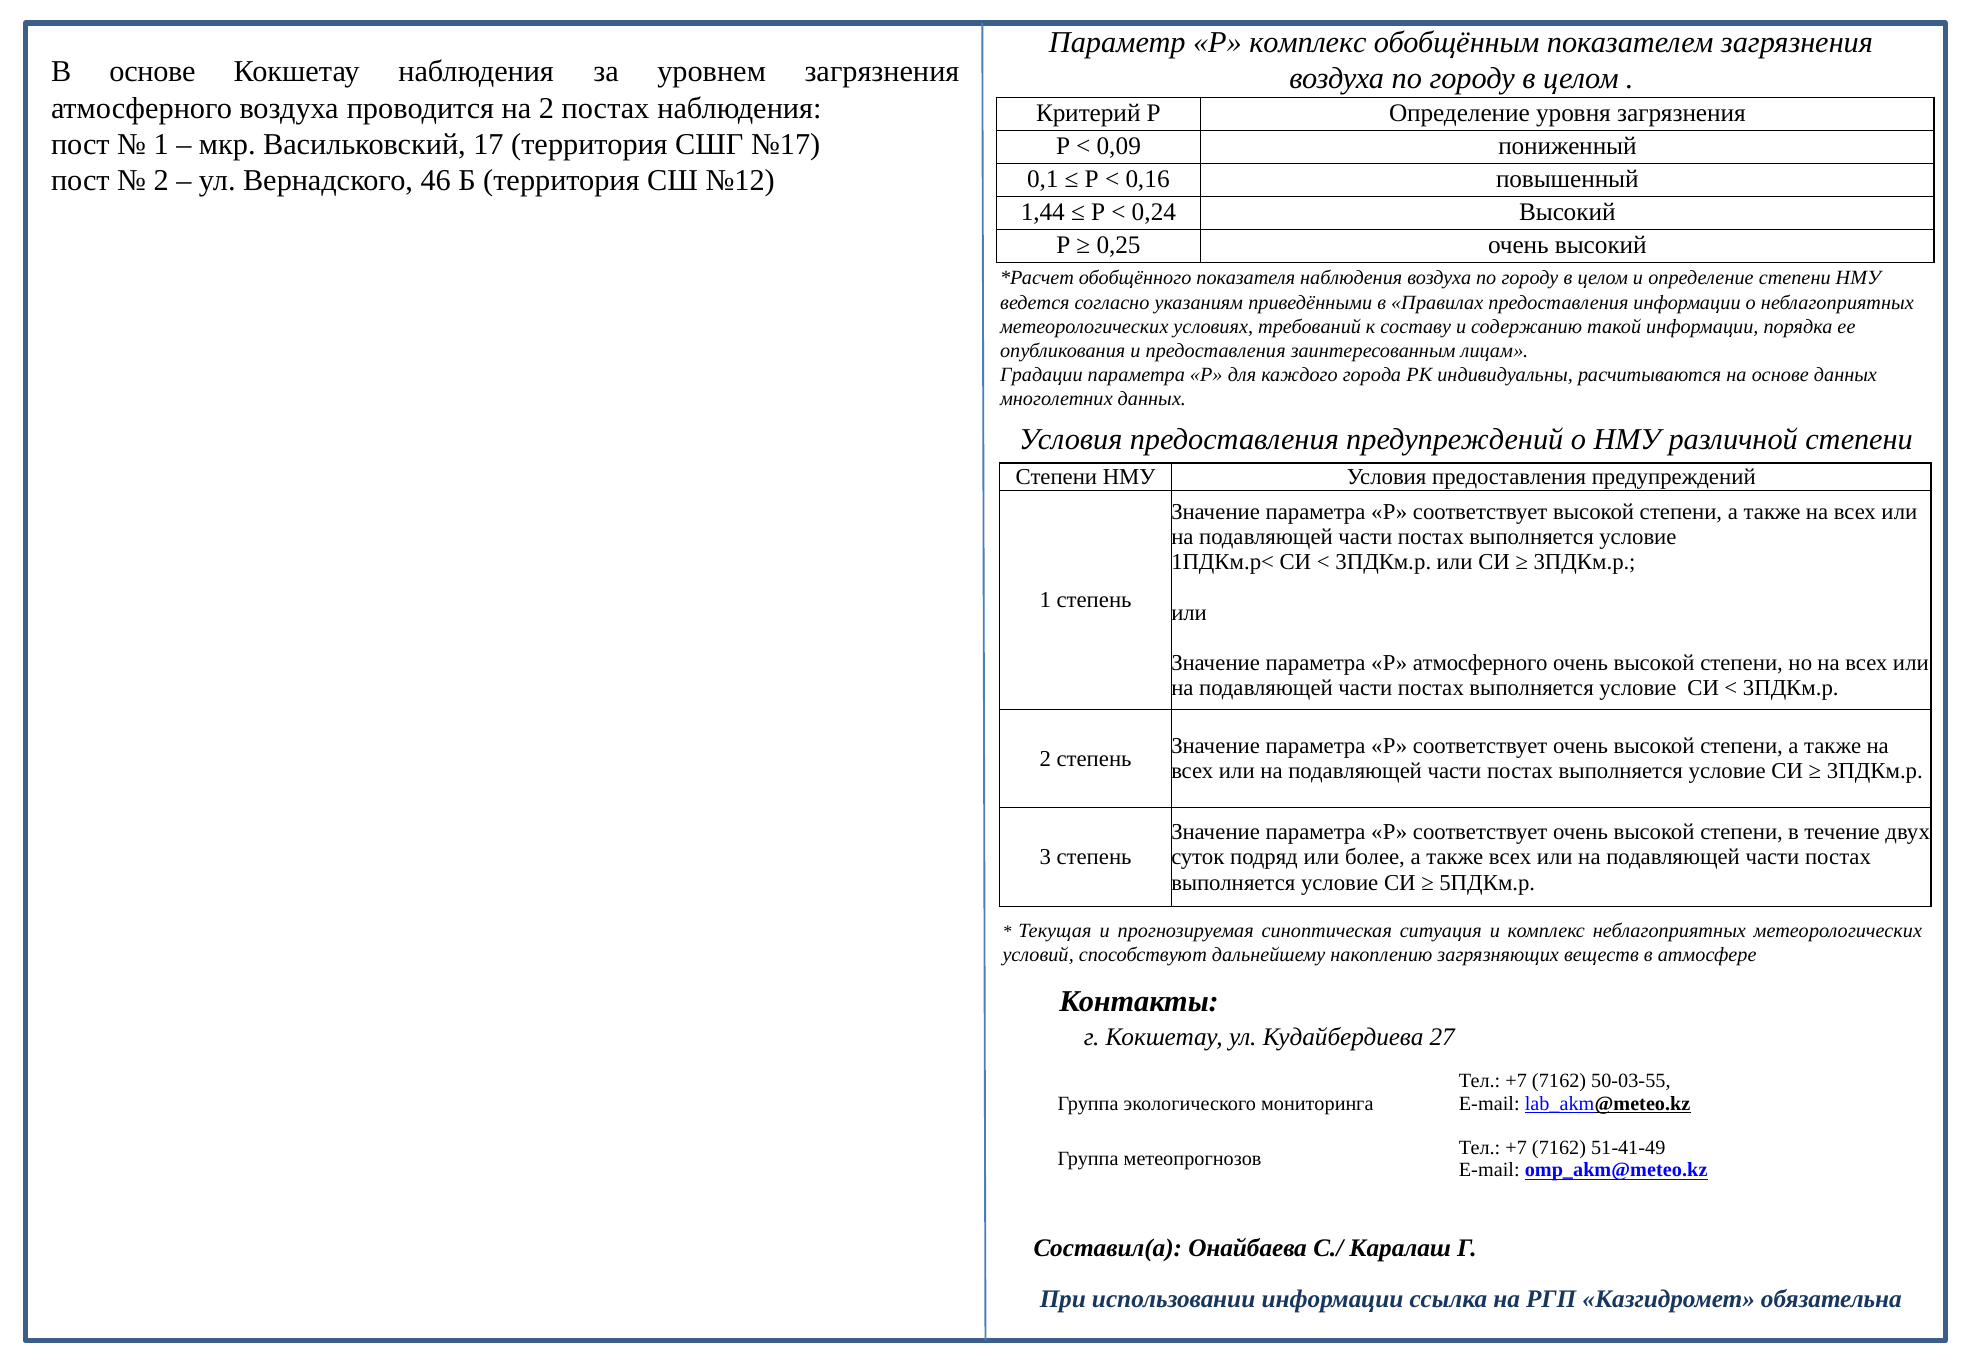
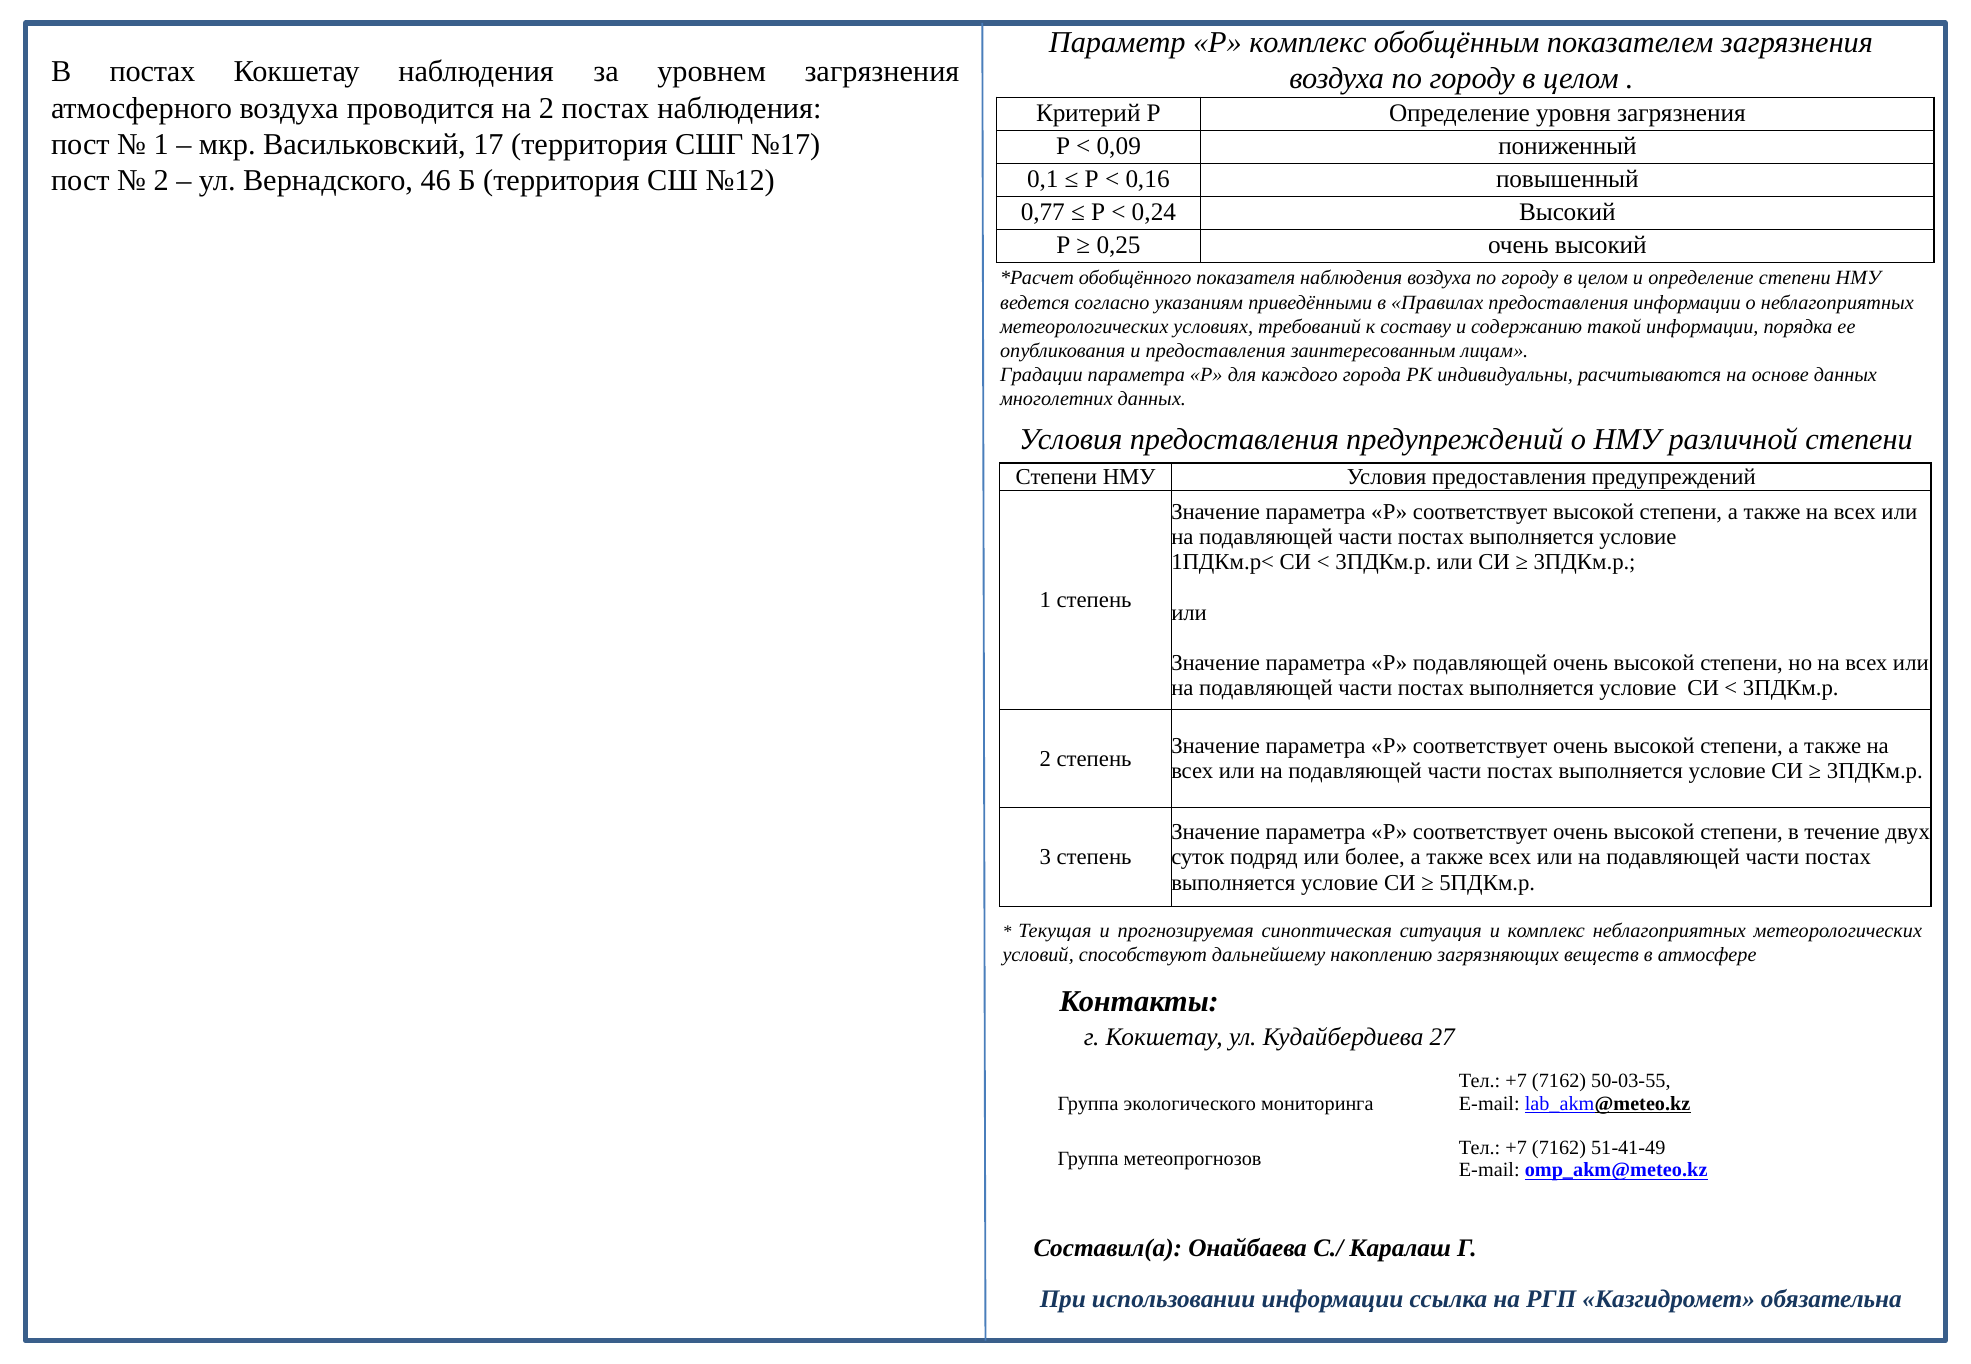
В основе: основе -> постах
1,44: 1,44 -> 0,77
Р атмосферного: атмосферного -> подавляющей
